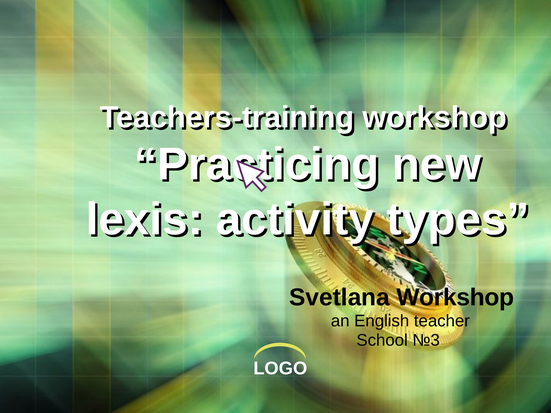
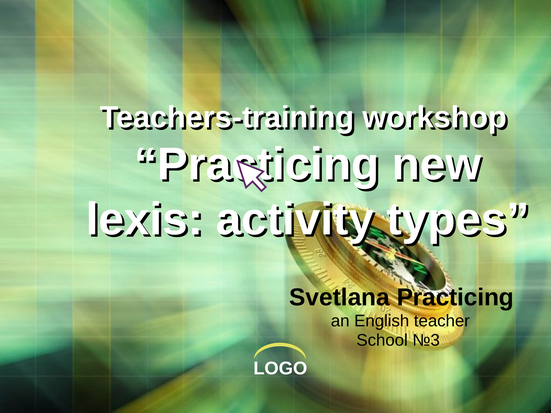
Svetlana Workshop: Workshop -> Practicing
